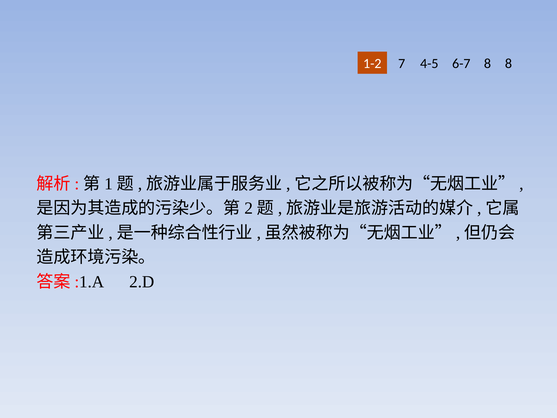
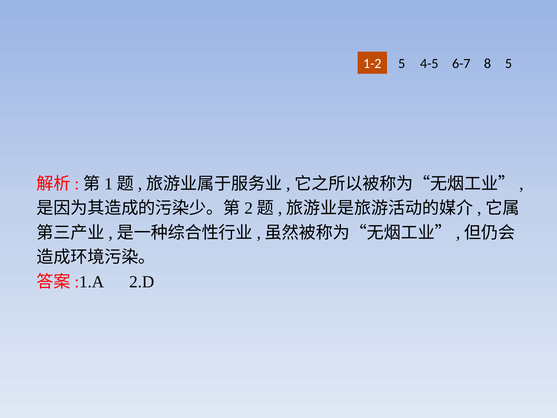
1-2 7: 7 -> 5
8 8: 8 -> 5
